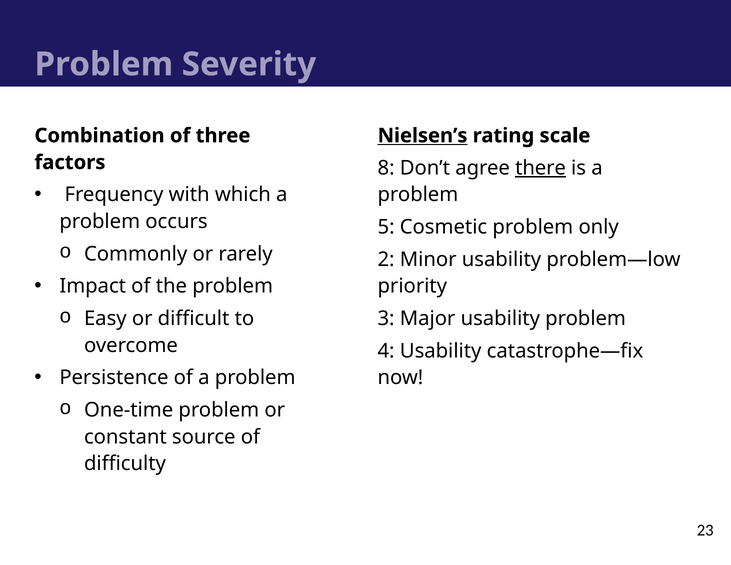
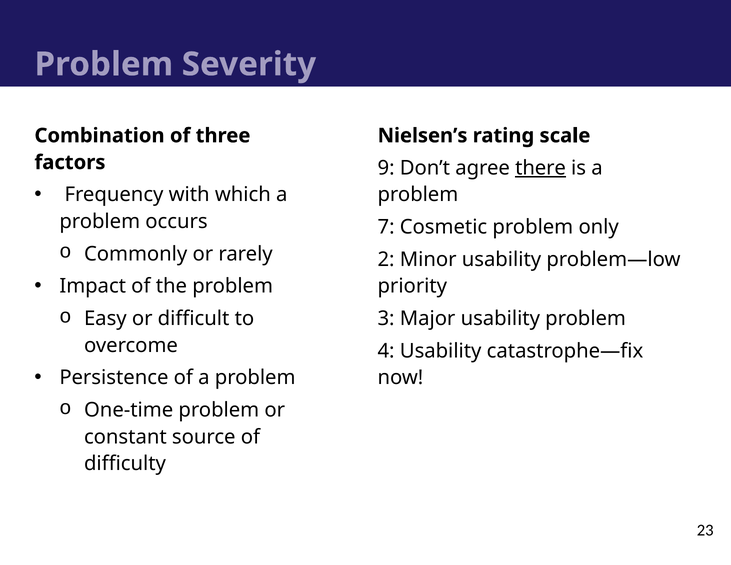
Nielsen’s underline: present -> none
8: 8 -> 9
5: 5 -> 7
